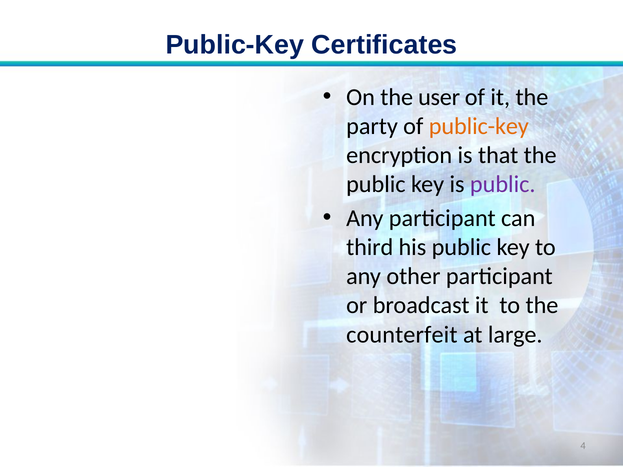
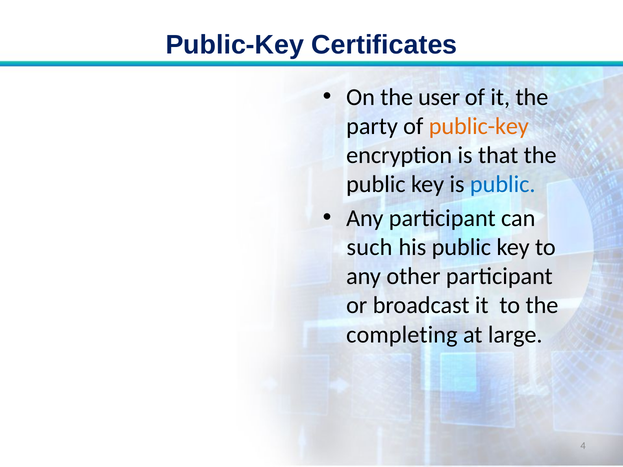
public at (503, 184) colour: purple -> blue
third: third -> such
counterfeit: counterfeit -> completing
